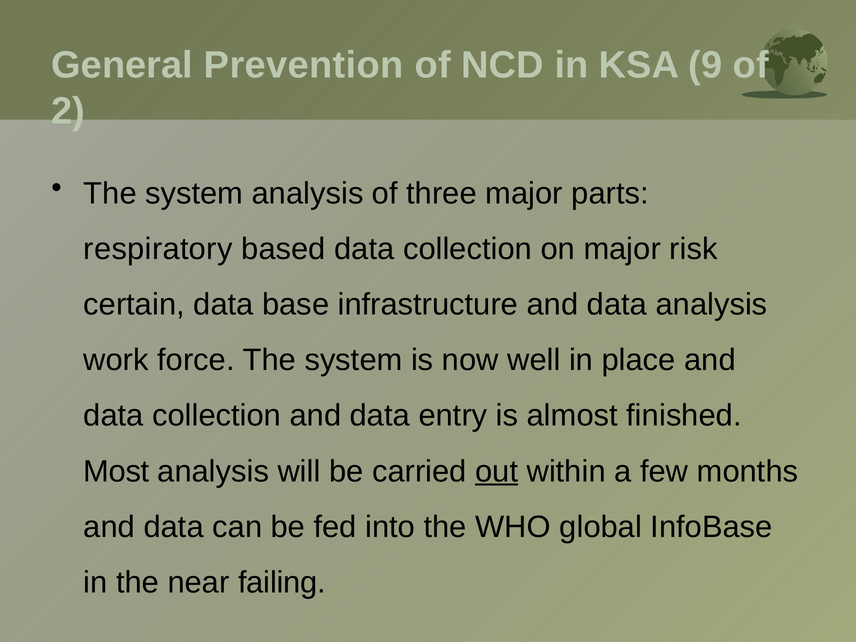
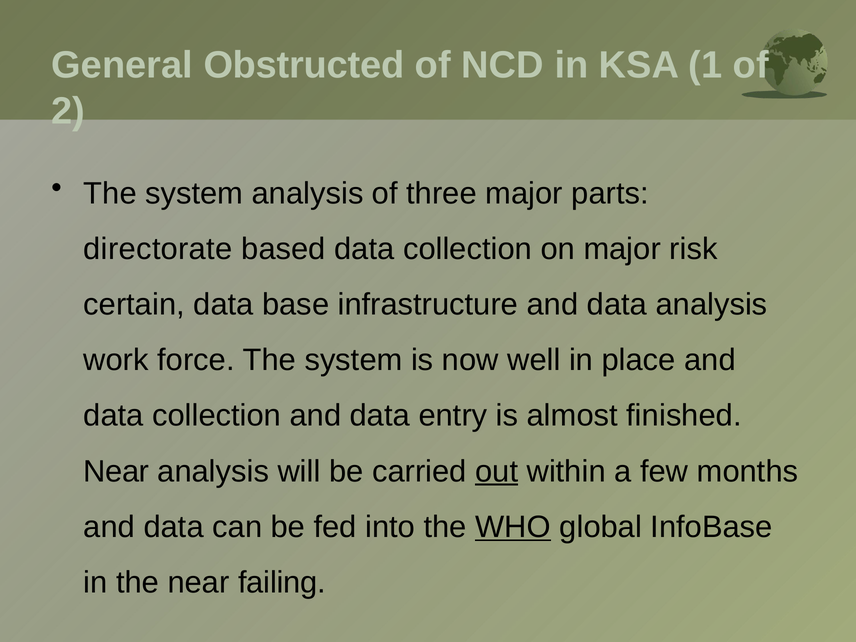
Prevention: Prevention -> Obstructed
9: 9 -> 1
respiratory: respiratory -> directorate
Most at (116, 471): Most -> Near
WHO underline: none -> present
